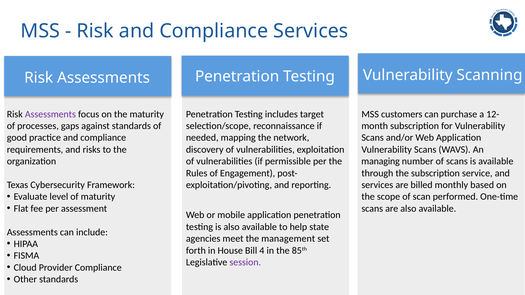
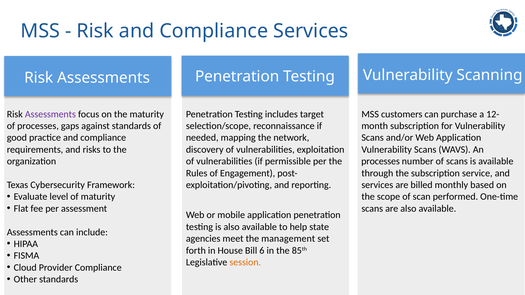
managing at (381, 161): managing -> processes
4: 4 -> 6
session colour: purple -> orange
